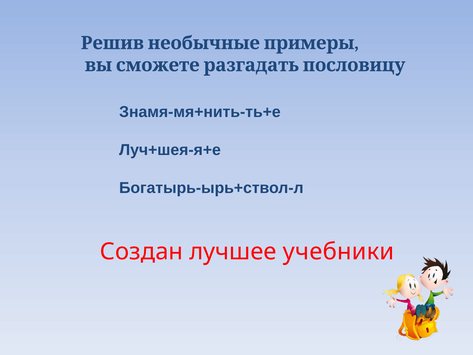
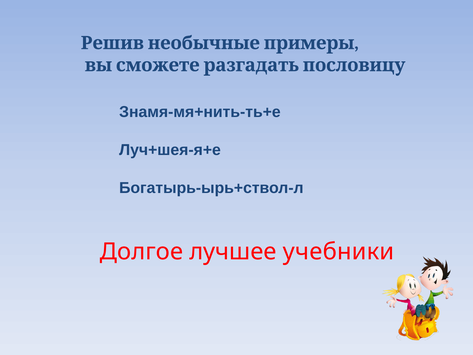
Создан: Создан -> Долгое
